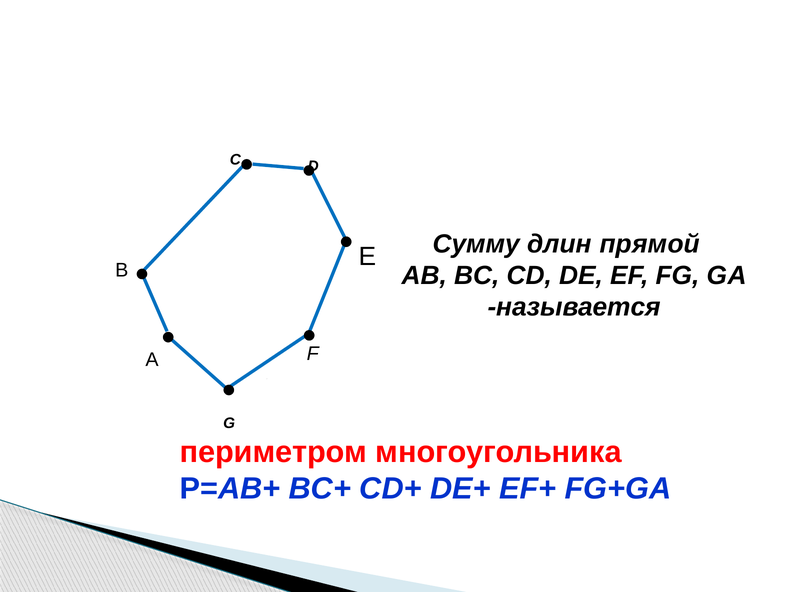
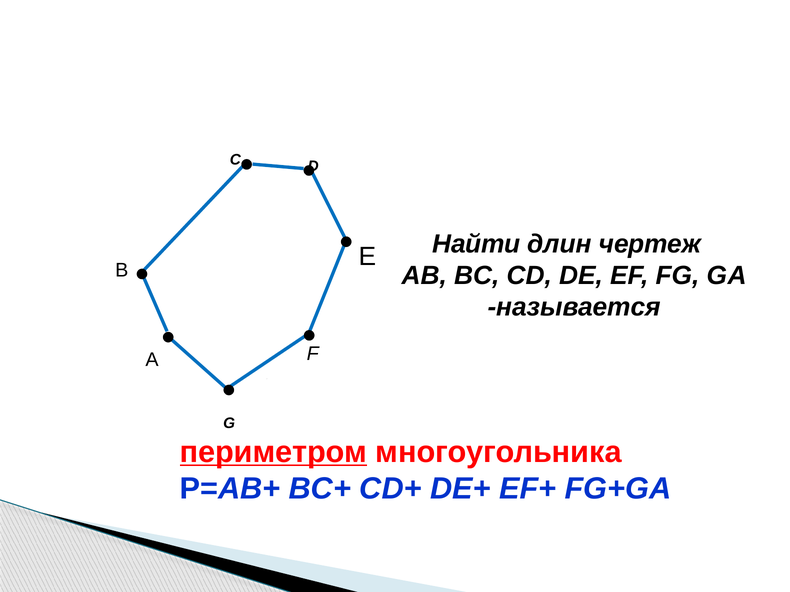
Сумму: Сумму -> Найти
прямой: прямой -> чертеж
периметром underline: none -> present
